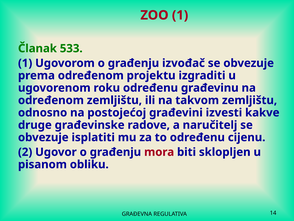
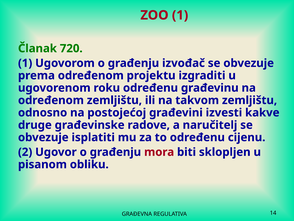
533: 533 -> 720
